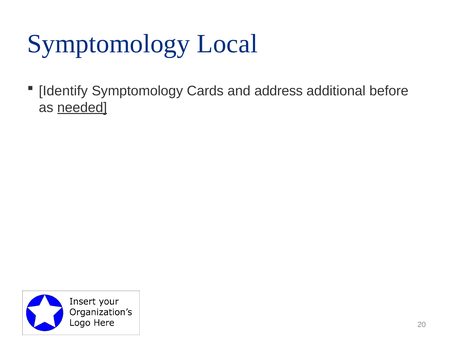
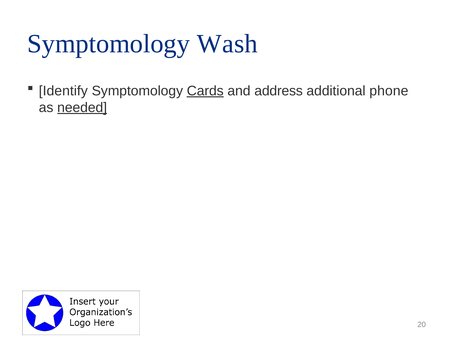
Local: Local -> Wash
Cards underline: none -> present
before: before -> phone
